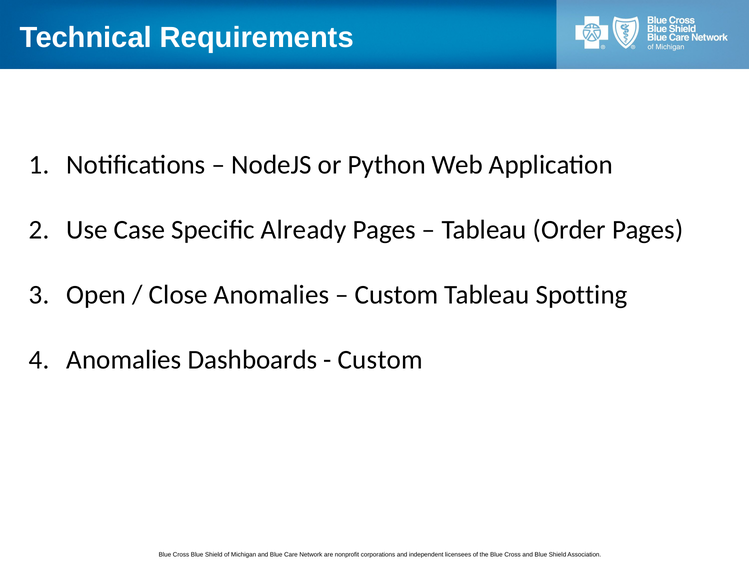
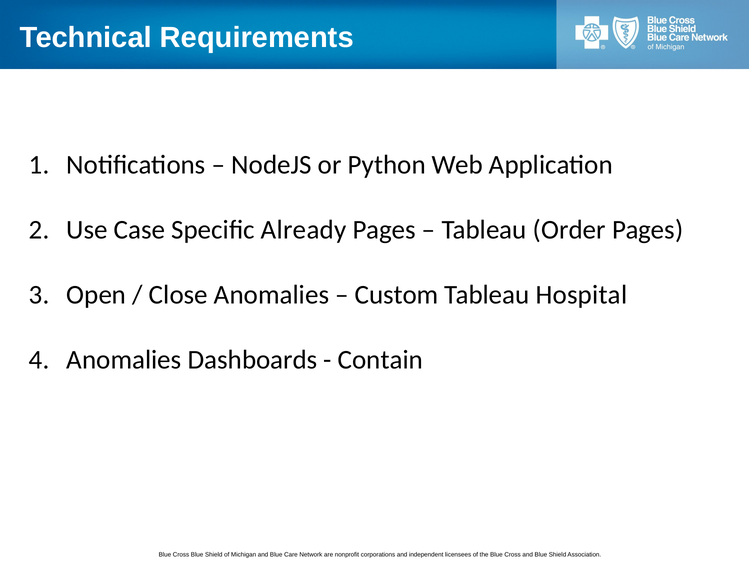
Spotting: Spotting -> Hospital
Custom at (380, 360): Custom -> Contain
